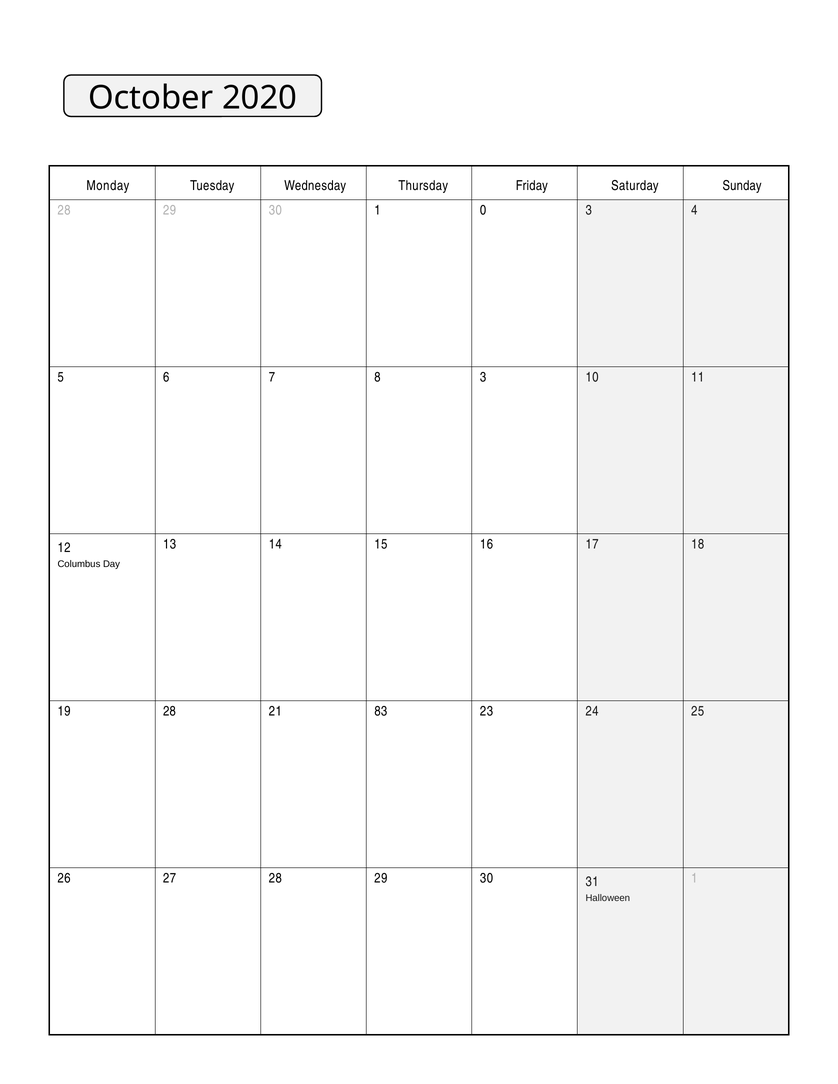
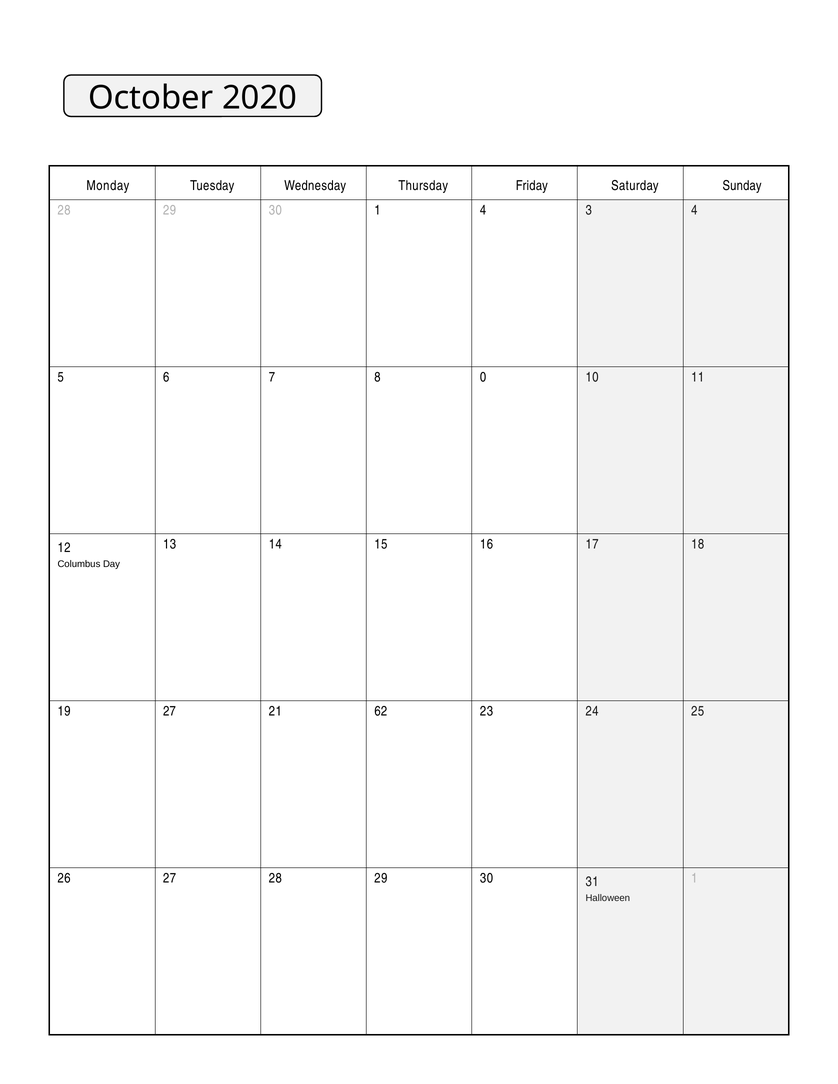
1 0: 0 -> 4
8 3: 3 -> 0
19 28: 28 -> 27
83: 83 -> 62
